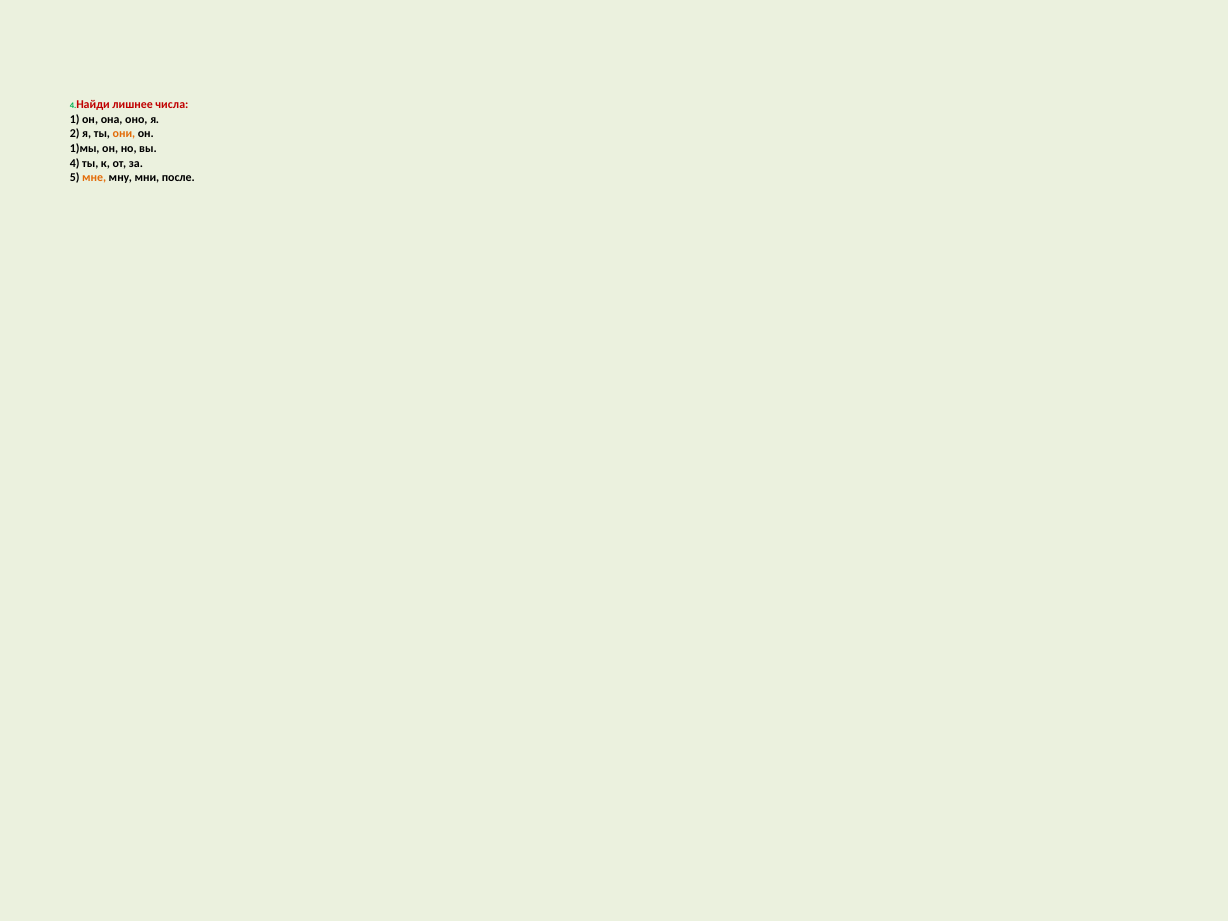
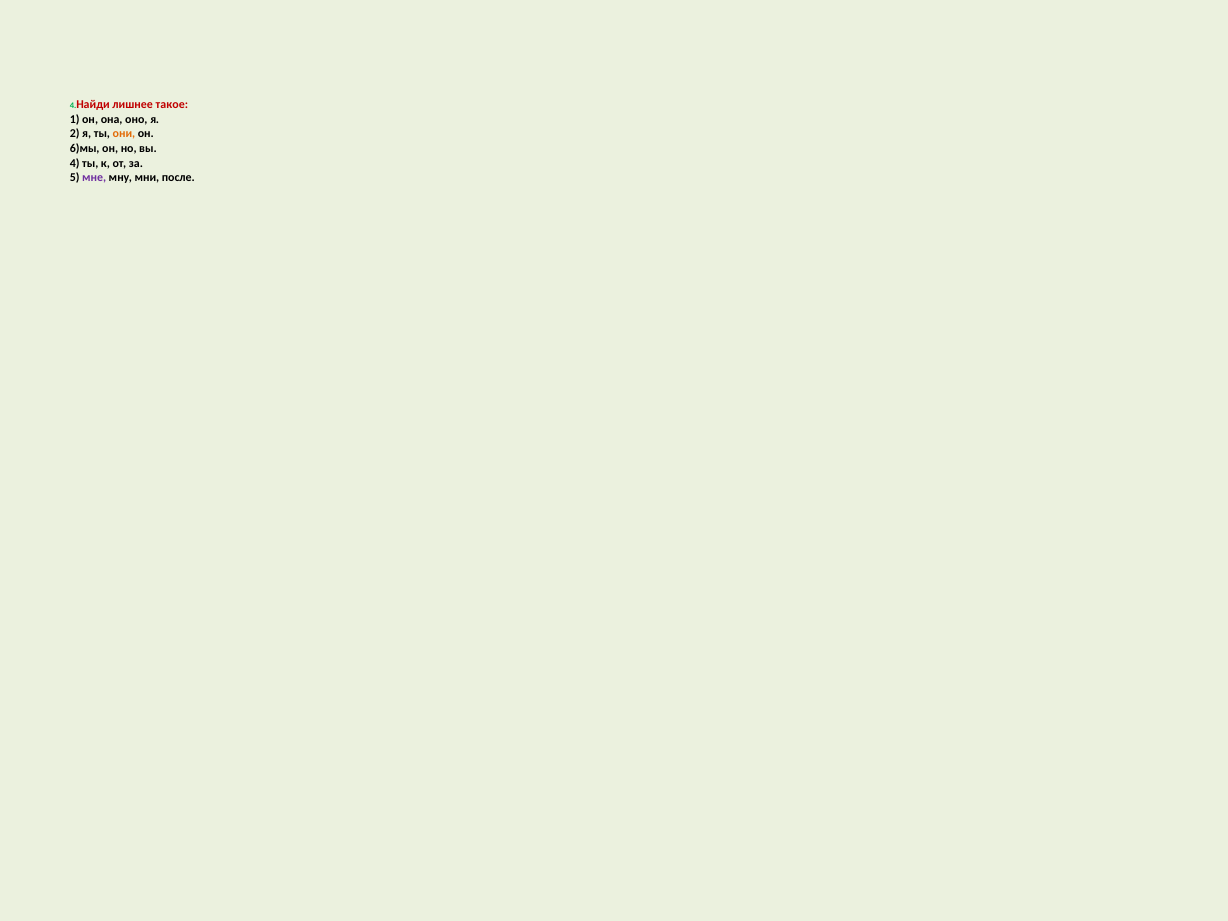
числа: числа -> такое
1)мы: 1)мы -> 6)мы
мне colour: orange -> purple
